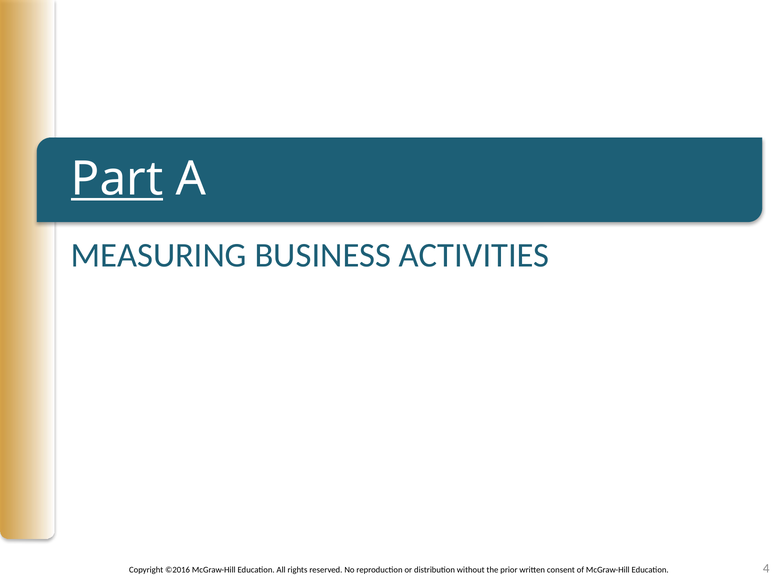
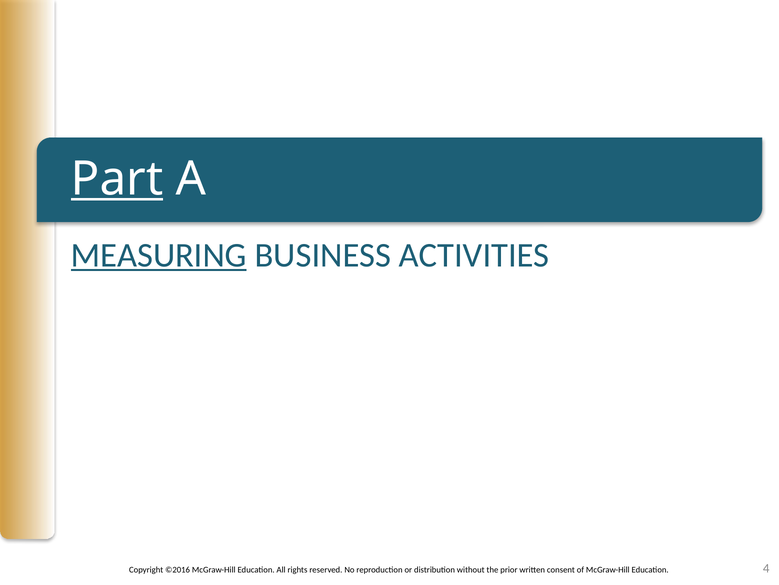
MEASURING underline: none -> present
